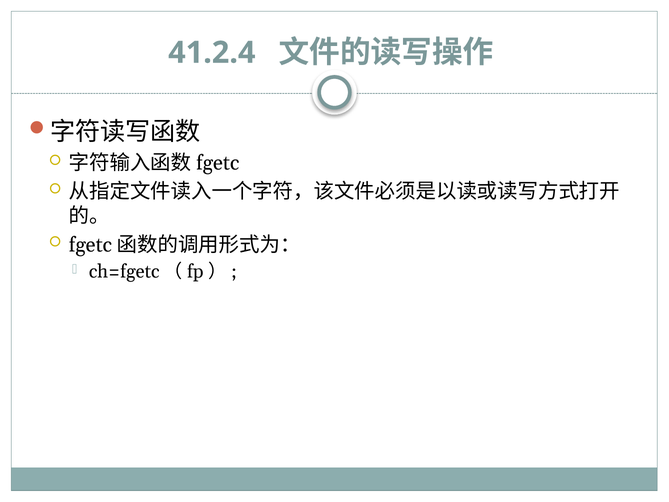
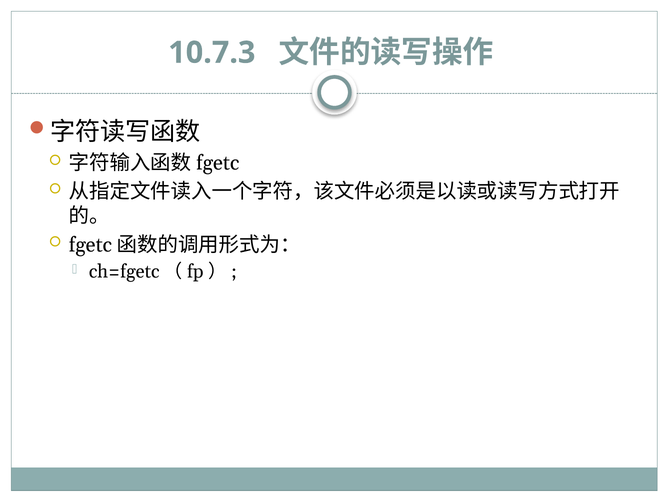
41.2.4: 41.2.4 -> 10.7.3
